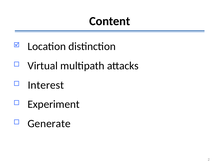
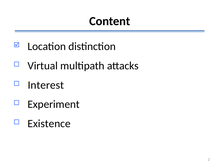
Generate: Generate -> Existence
